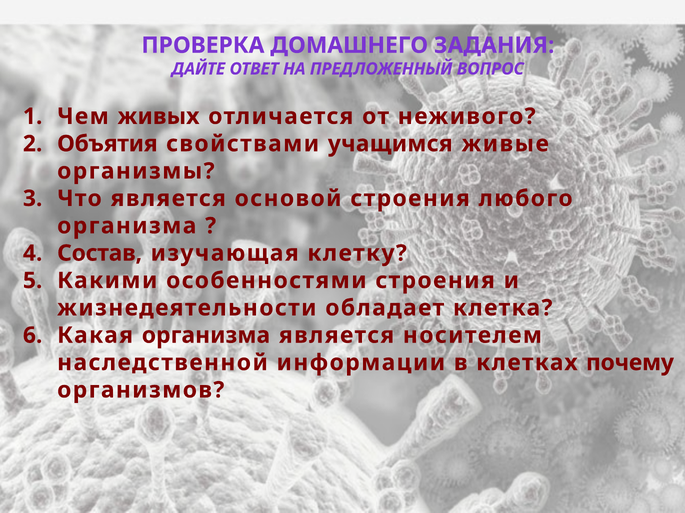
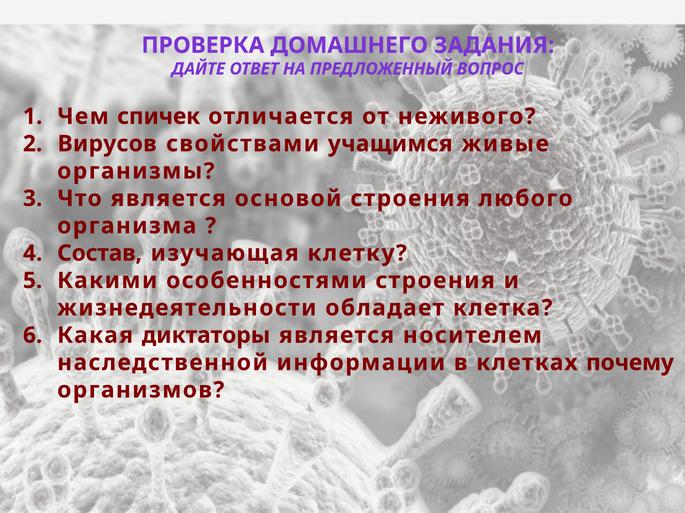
живых: живых -> спичек
Объятия: Объятия -> Вирусов
Какая организма: организма -> диктаторы
